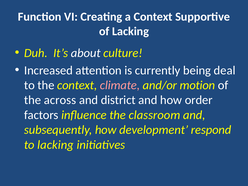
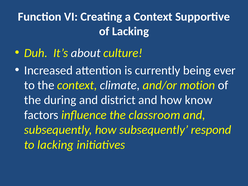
deal: deal -> ever
climate colour: pink -> white
across: across -> during
order: order -> know
how development: development -> subsequently
